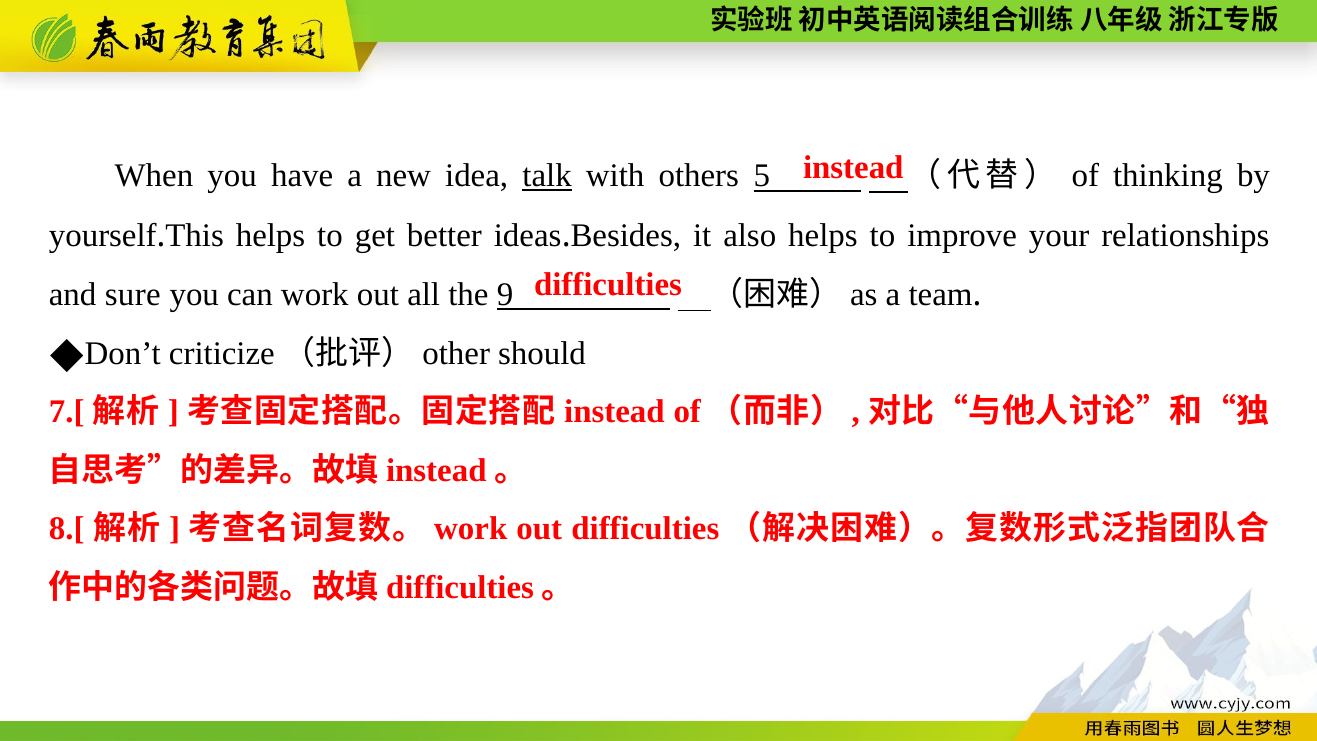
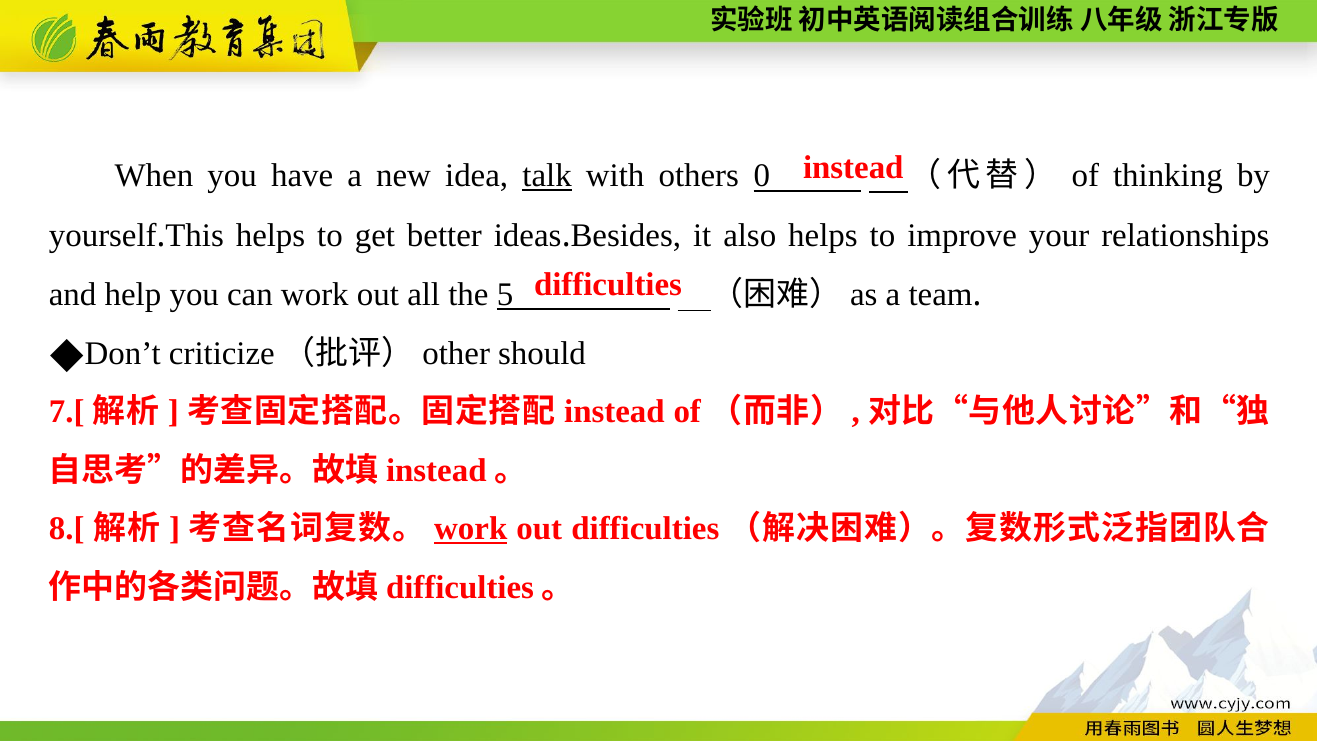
5: 5 -> 0
sure: sure -> help
9: 9 -> 5
work at (471, 528) underline: none -> present
